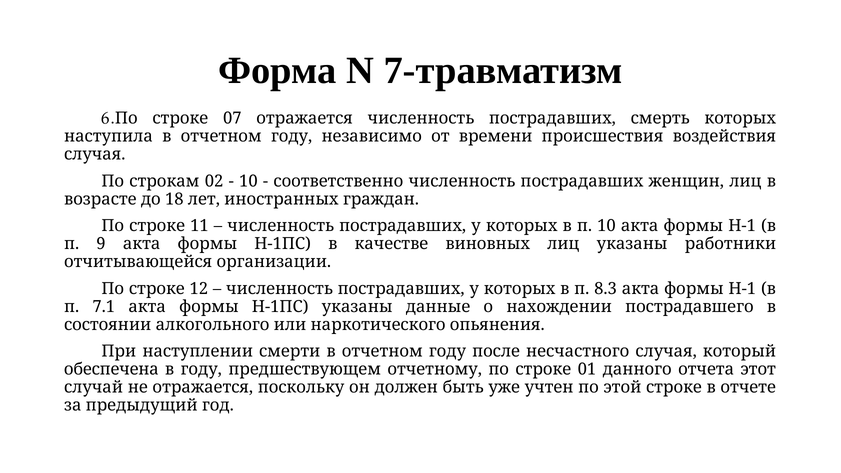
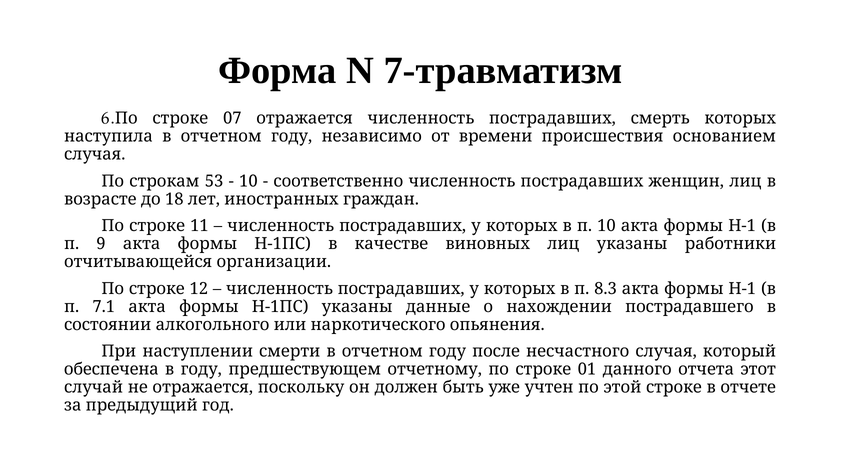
воздействия: воздействия -> основанием
02: 02 -> 53
